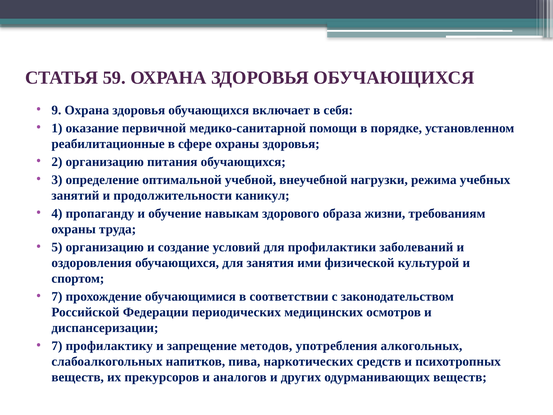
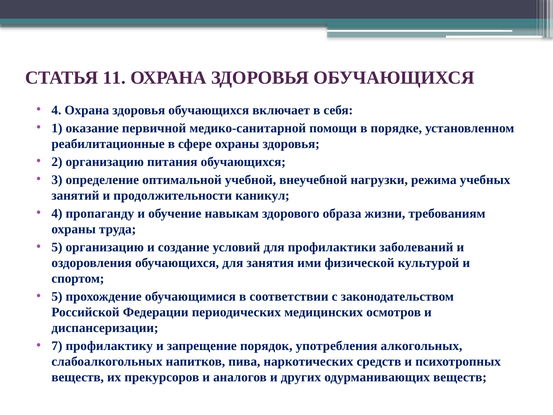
59: 59 -> 11
9 at (56, 110): 9 -> 4
7 at (57, 296): 7 -> 5
методов: методов -> порядок
